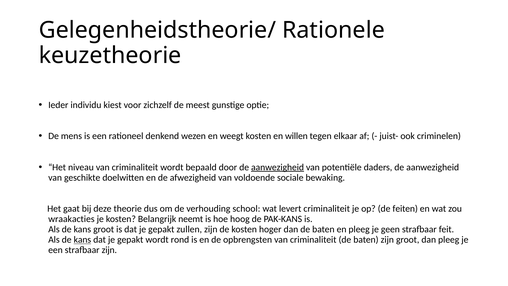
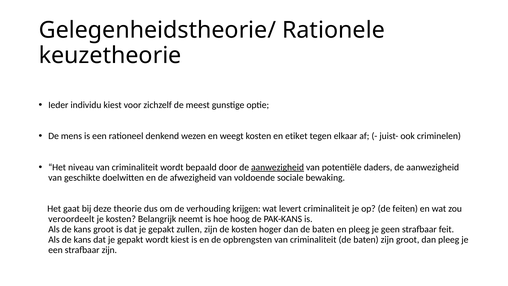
willen: willen -> etiket
school: school -> krijgen
wraakacties: wraakacties -> veroordeelt
kans at (82, 239) underline: present -> none
wordt rond: rond -> kiest
